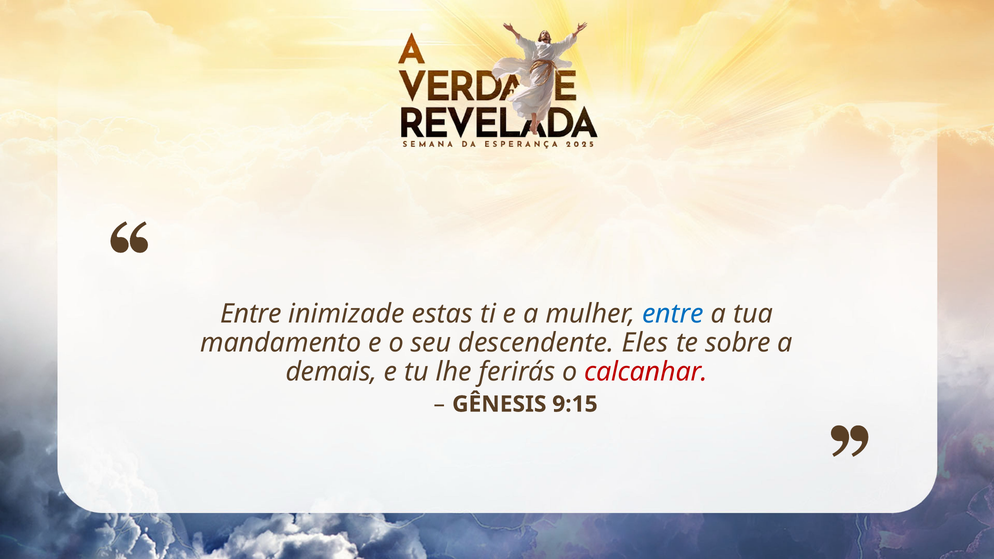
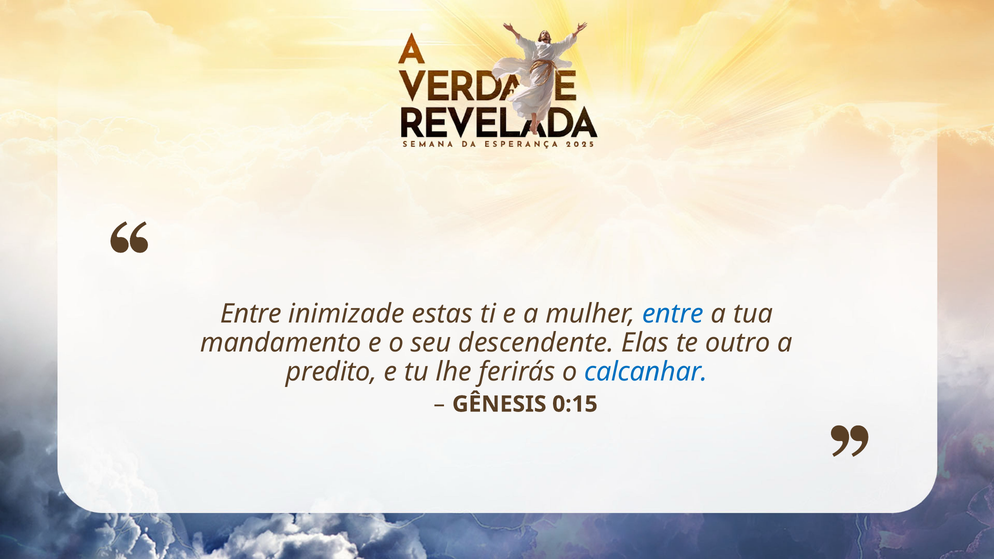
Eles: Eles -> Elas
sobre: sobre -> outro
demais: demais -> predito
calcanhar colour: red -> blue
9:15: 9:15 -> 0:15
